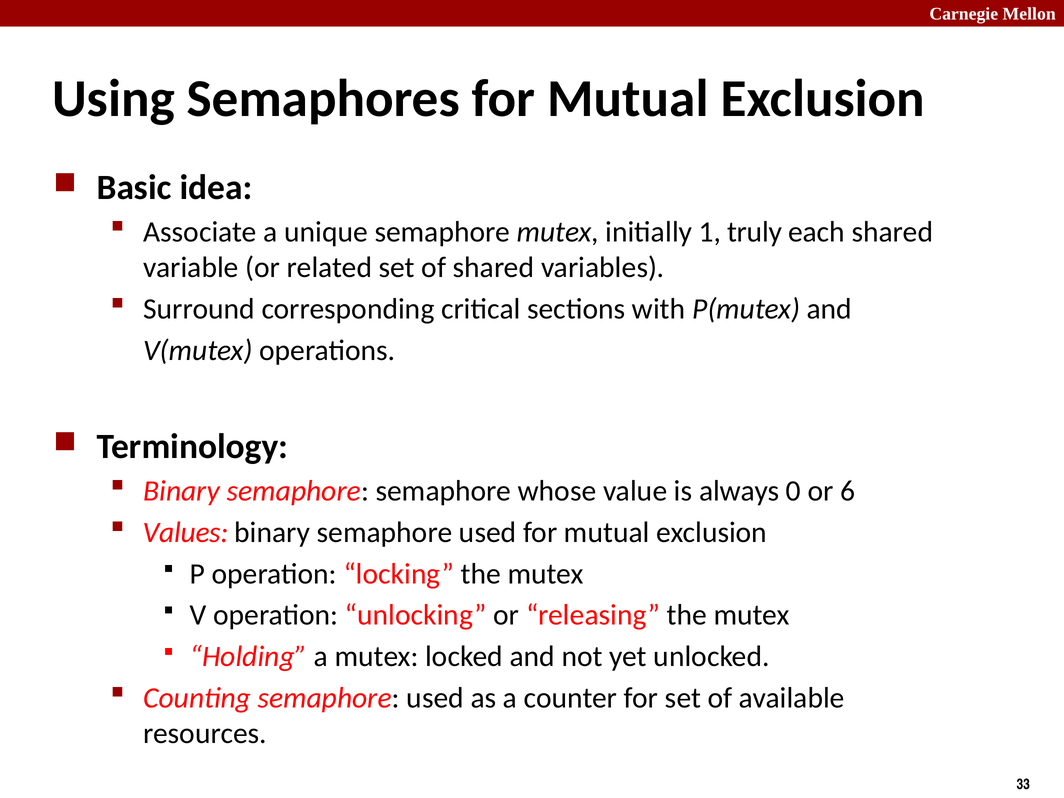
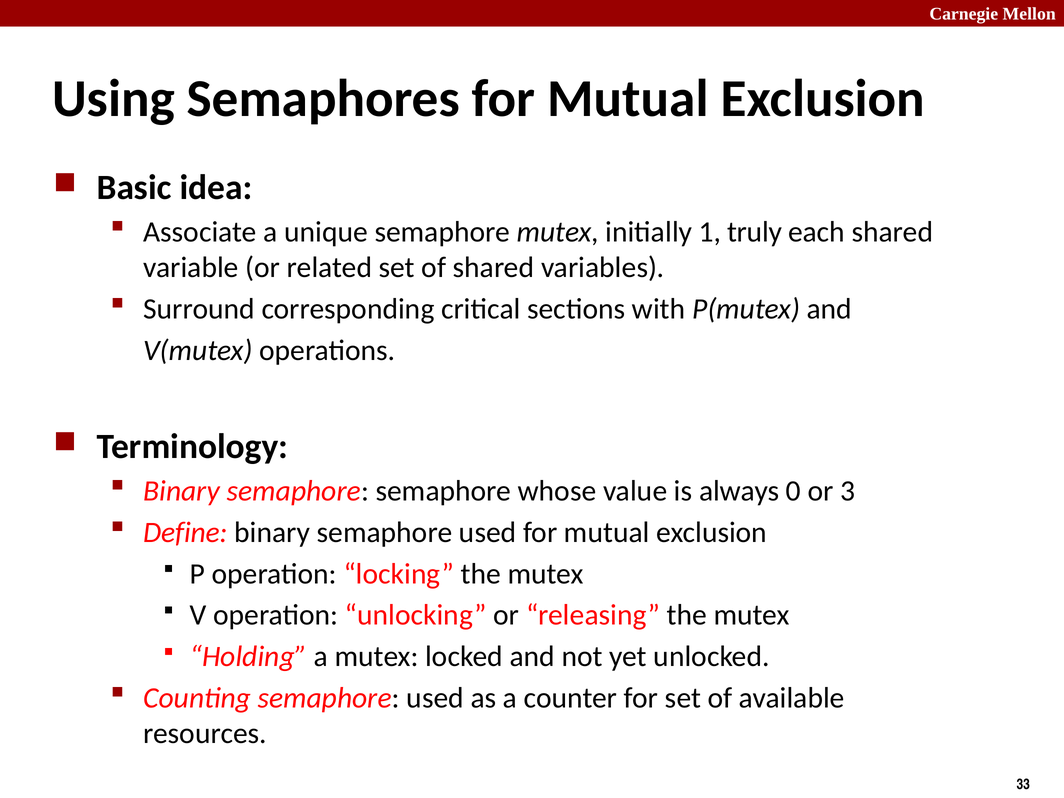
6: 6 -> 3
Values: Values -> Define
